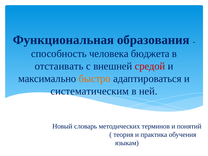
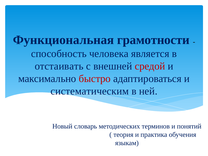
образования: образования -> грамотности
бюджета: бюджета -> является
быстро colour: orange -> red
